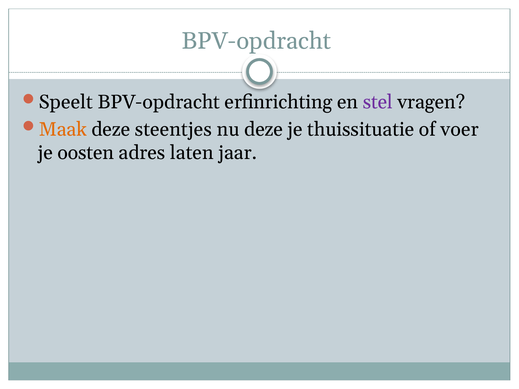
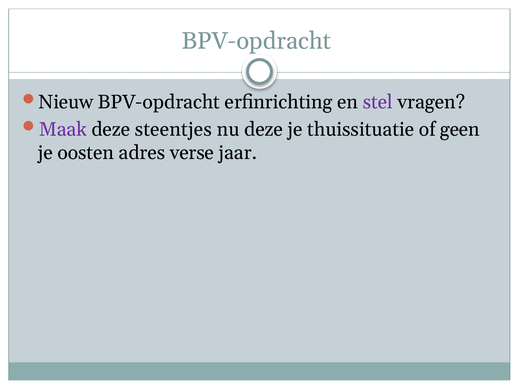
Speelt: Speelt -> Nieuw
Maak colour: orange -> purple
voer: voer -> geen
laten: laten -> verse
